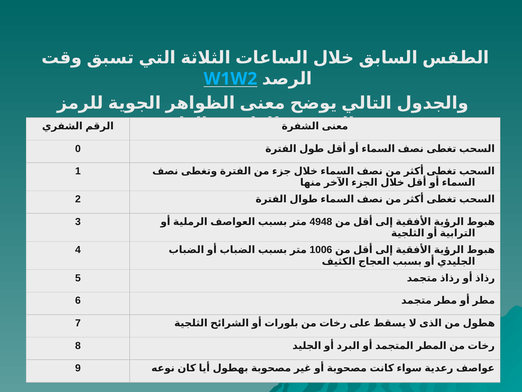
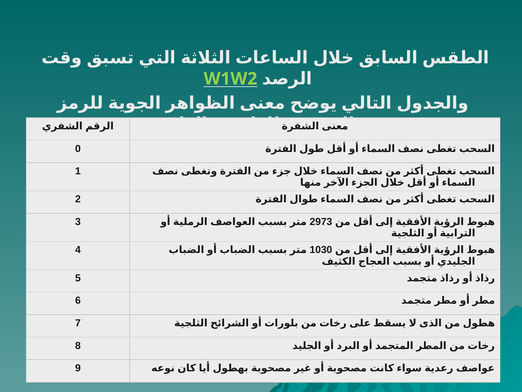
W1W2 colour: light blue -> light green
4948: 4948 -> 2973
1006: 1006 -> 1030
